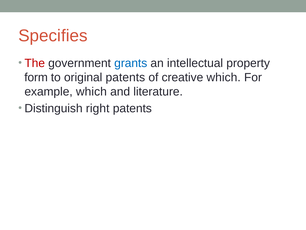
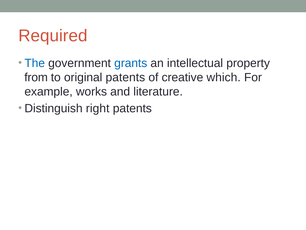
Specifies: Specifies -> Required
The colour: red -> blue
form: form -> from
example which: which -> works
